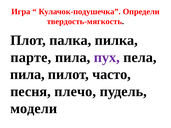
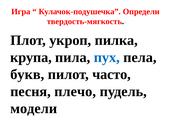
палка: палка -> укроп
парте: парте -> крупа
пух colour: purple -> blue
пила at (27, 75): пила -> букв
